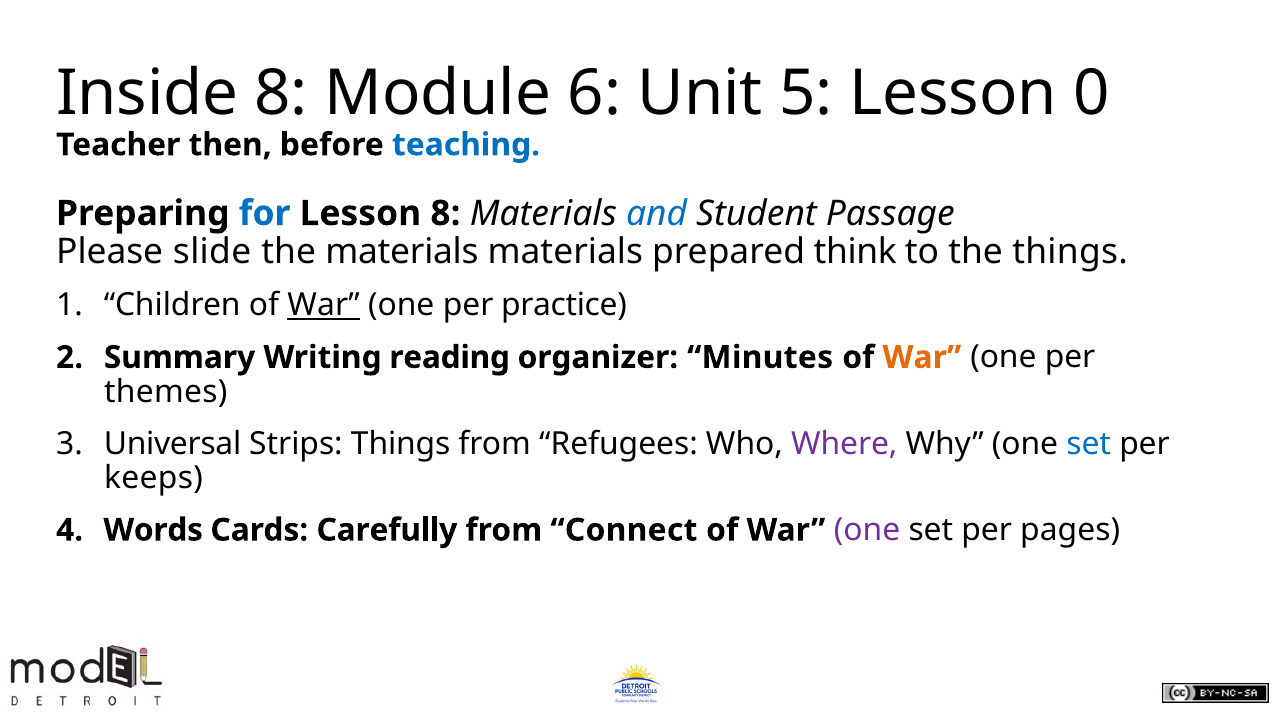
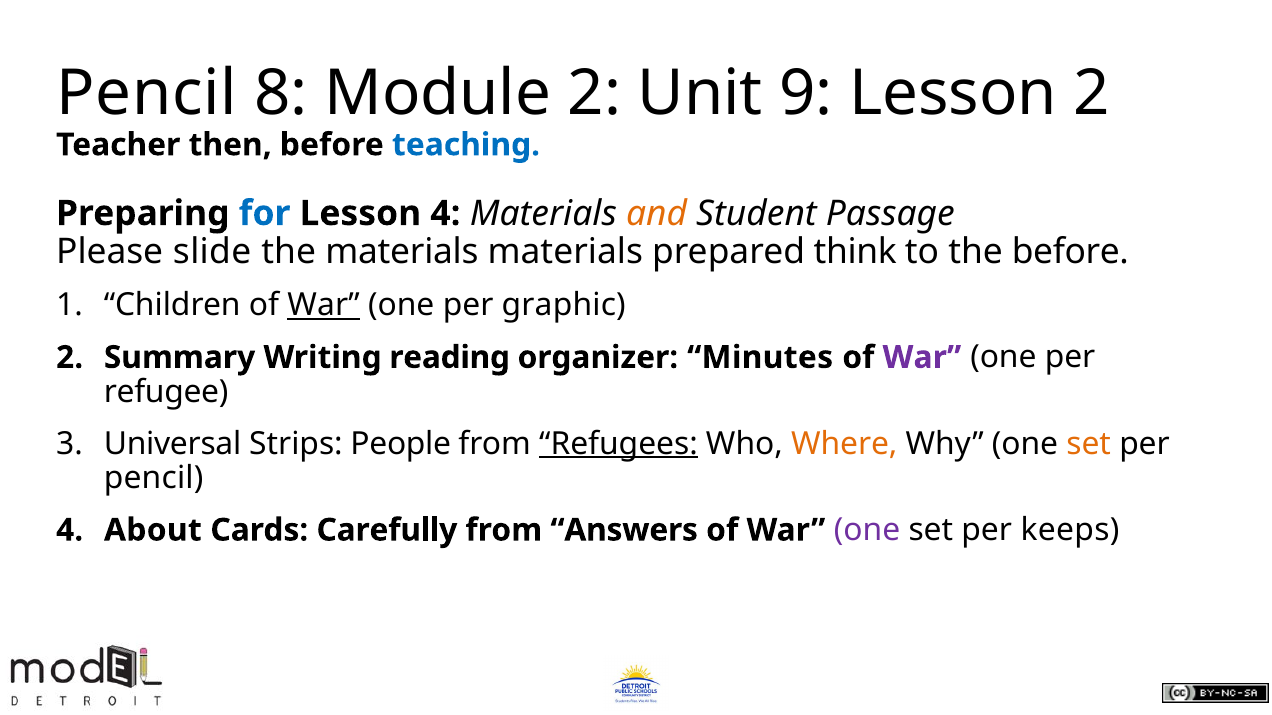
Inside at (147, 93): Inside -> Pencil
Module 6: 6 -> 2
5: 5 -> 9
Lesson 0: 0 -> 2
Lesson 8: 8 -> 4
and colour: blue -> orange
the things: things -> before
practice: practice -> graphic
War at (922, 358) colour: orange -> purple
themes: themes -> refugee
Strips Things: Things -> People
Refugees underline: none -> present
Where colour: purple -> orange
set at (1089, 444) colour: blue -> orange
keeps at (154, 478): keeps -> pencil
Words: Words -> About
Connect: Connect -> Answers
pages: pages -> keeps
